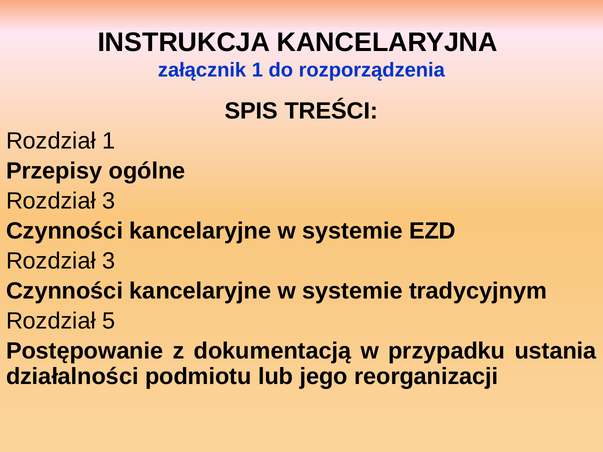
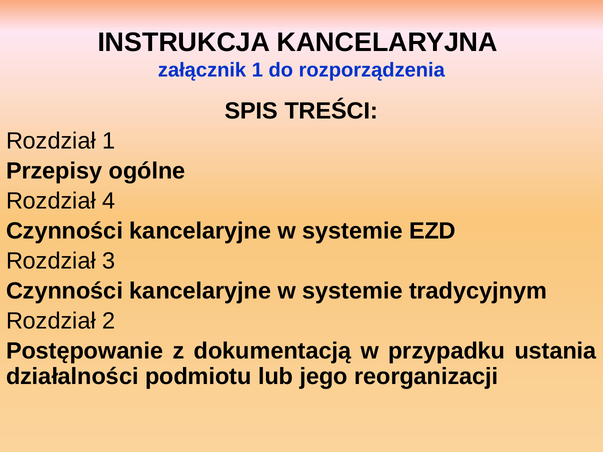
3 at (109, 201): 3 -> 4
5: 5 -> 2
